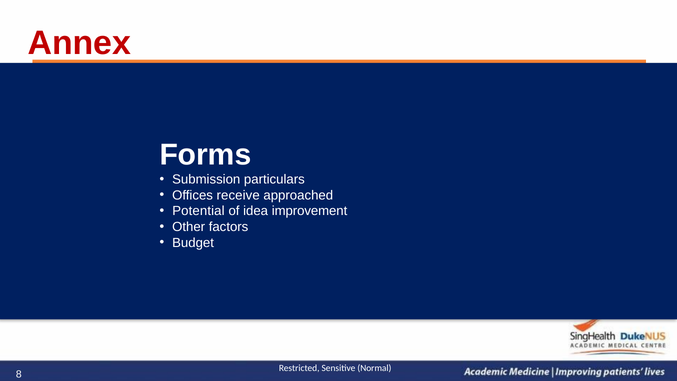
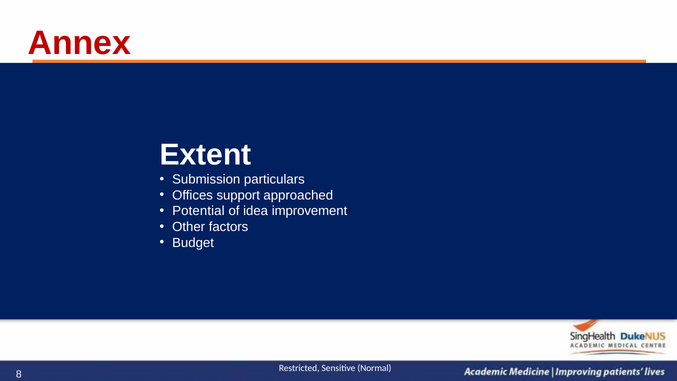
Forms: Forms -> Extent
receive: receive -> support
